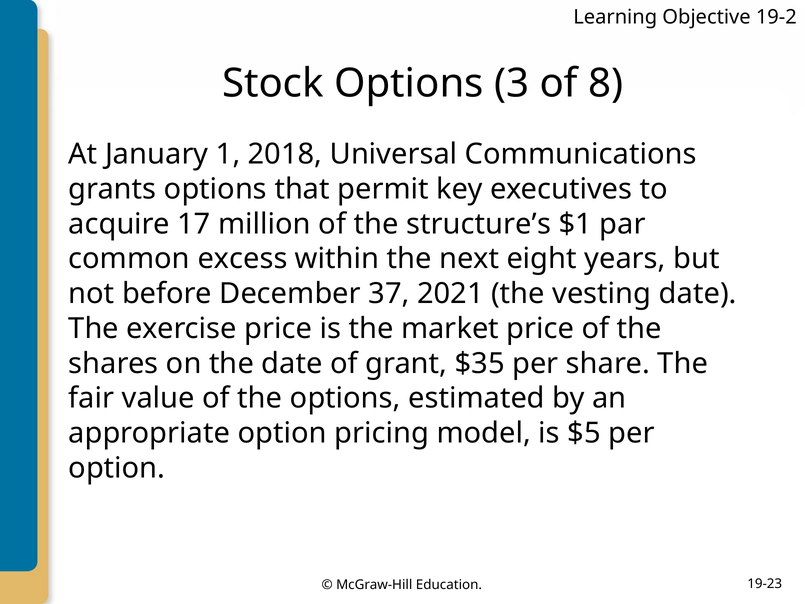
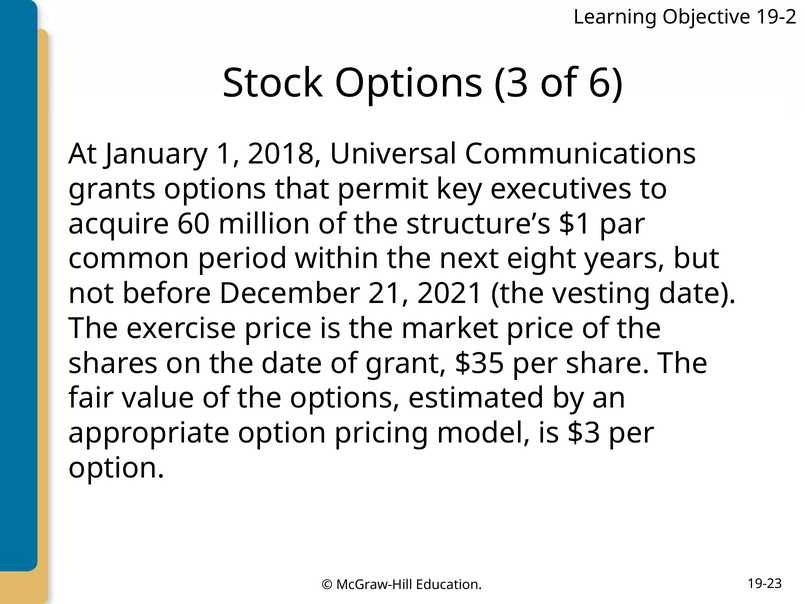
8: 8 -> 6
17: 17 -> 60
excess: excess -> period
37: 37 -> 21
$5: $5 -> $3
